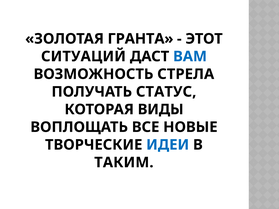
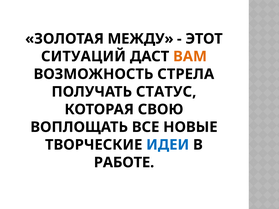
ГРАНТА: ГРАНТА -> МЕЖДУ
ВАМ colour: blue -> orange
ВИДЫ: ВИДЫ -> СВОЮ
ТАКИМ: ТАКИМ -> РАБОТЕ
